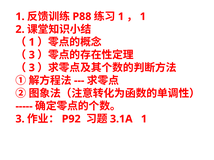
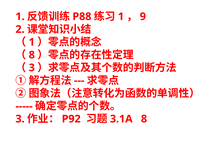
1 at (143, 17): 1 -> 9
3 at (32, 55): 3 -> 8
1 at (144, 119): 1 -> 8
